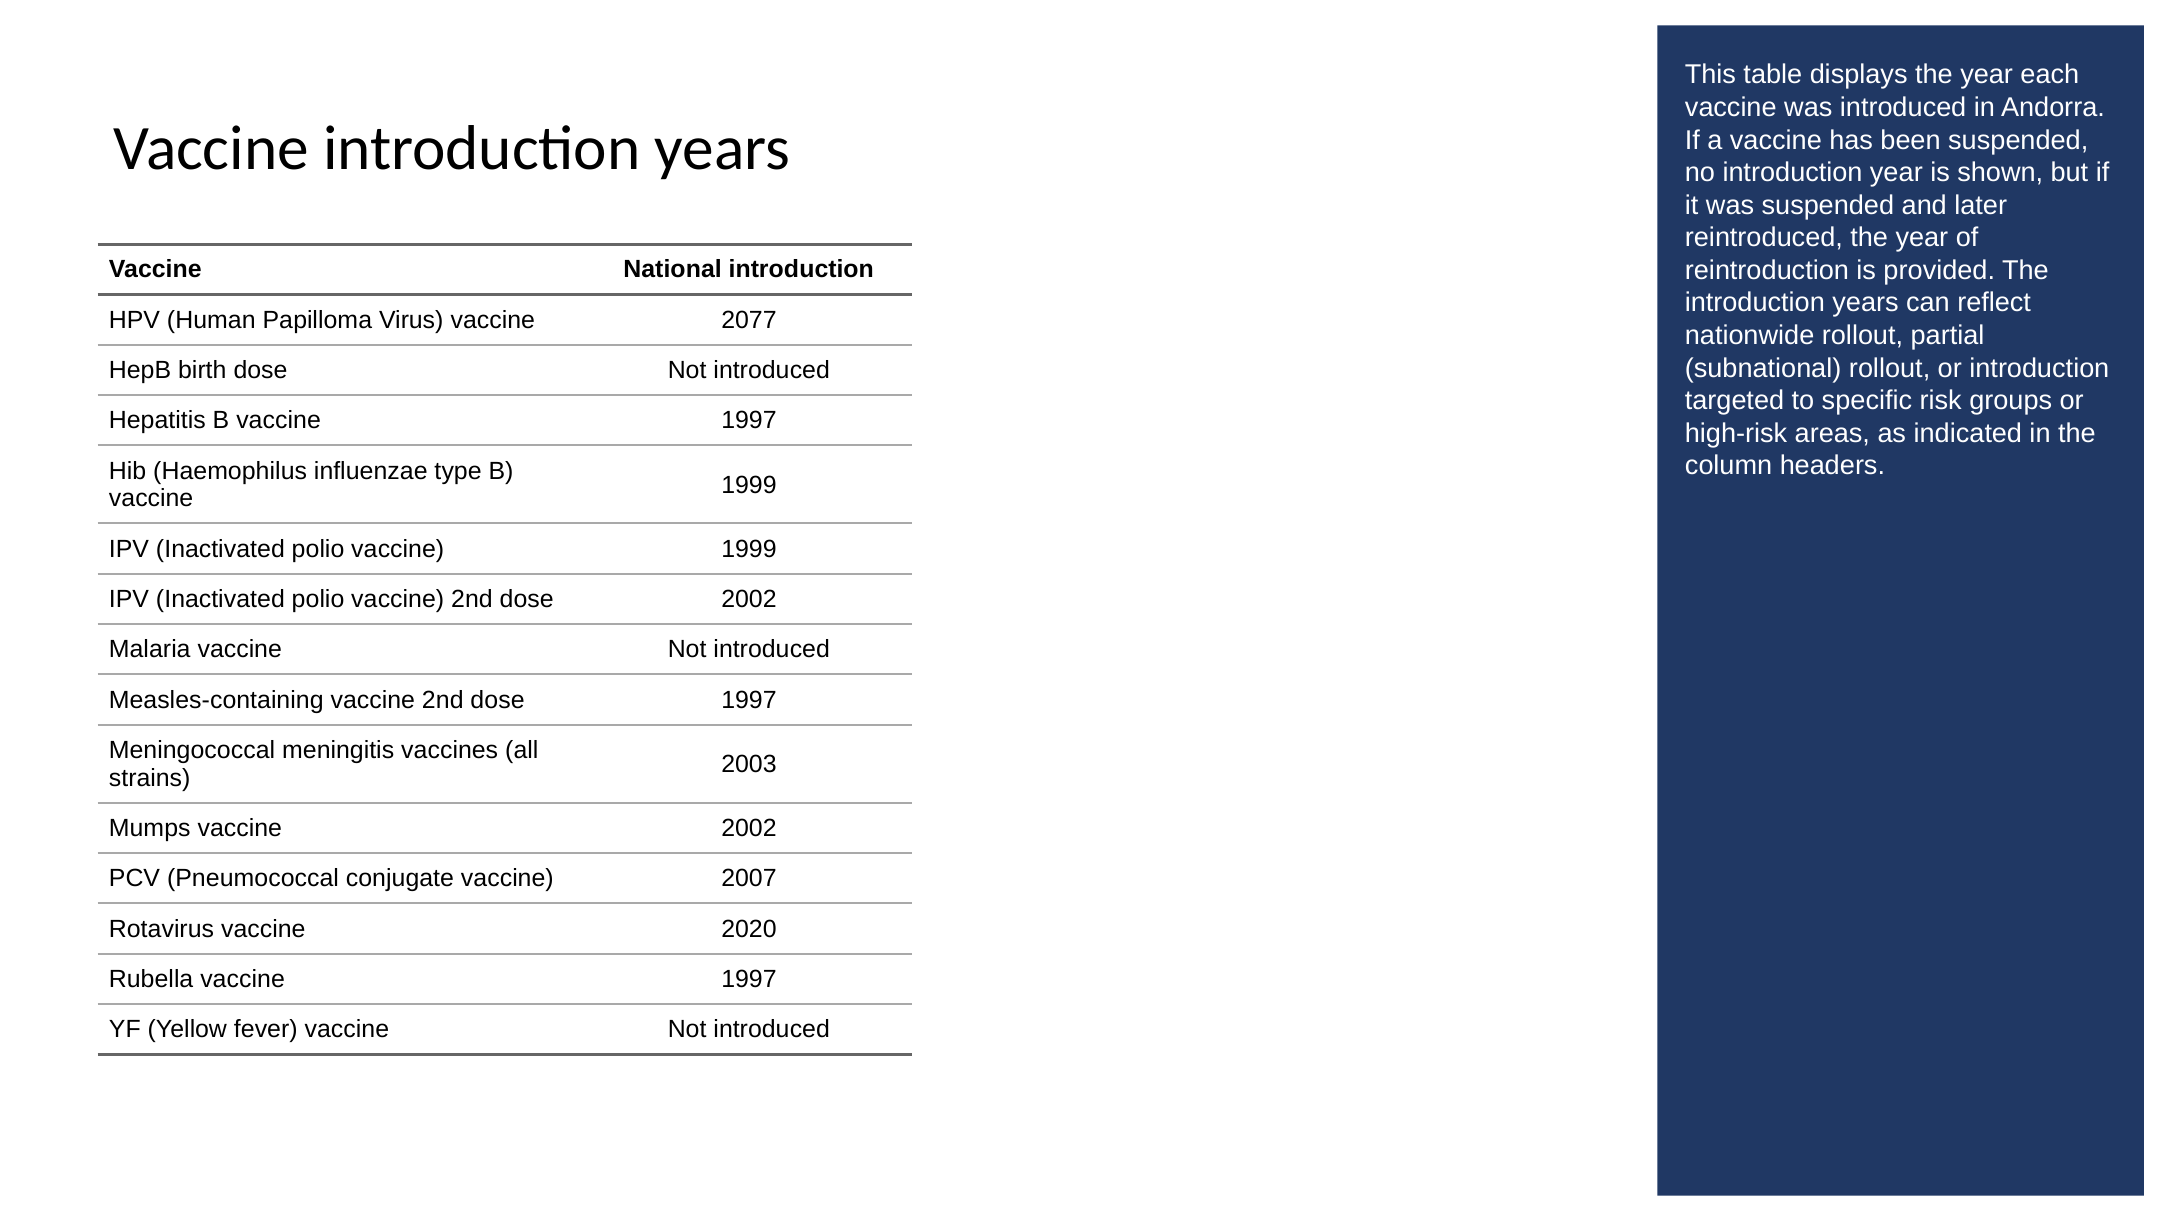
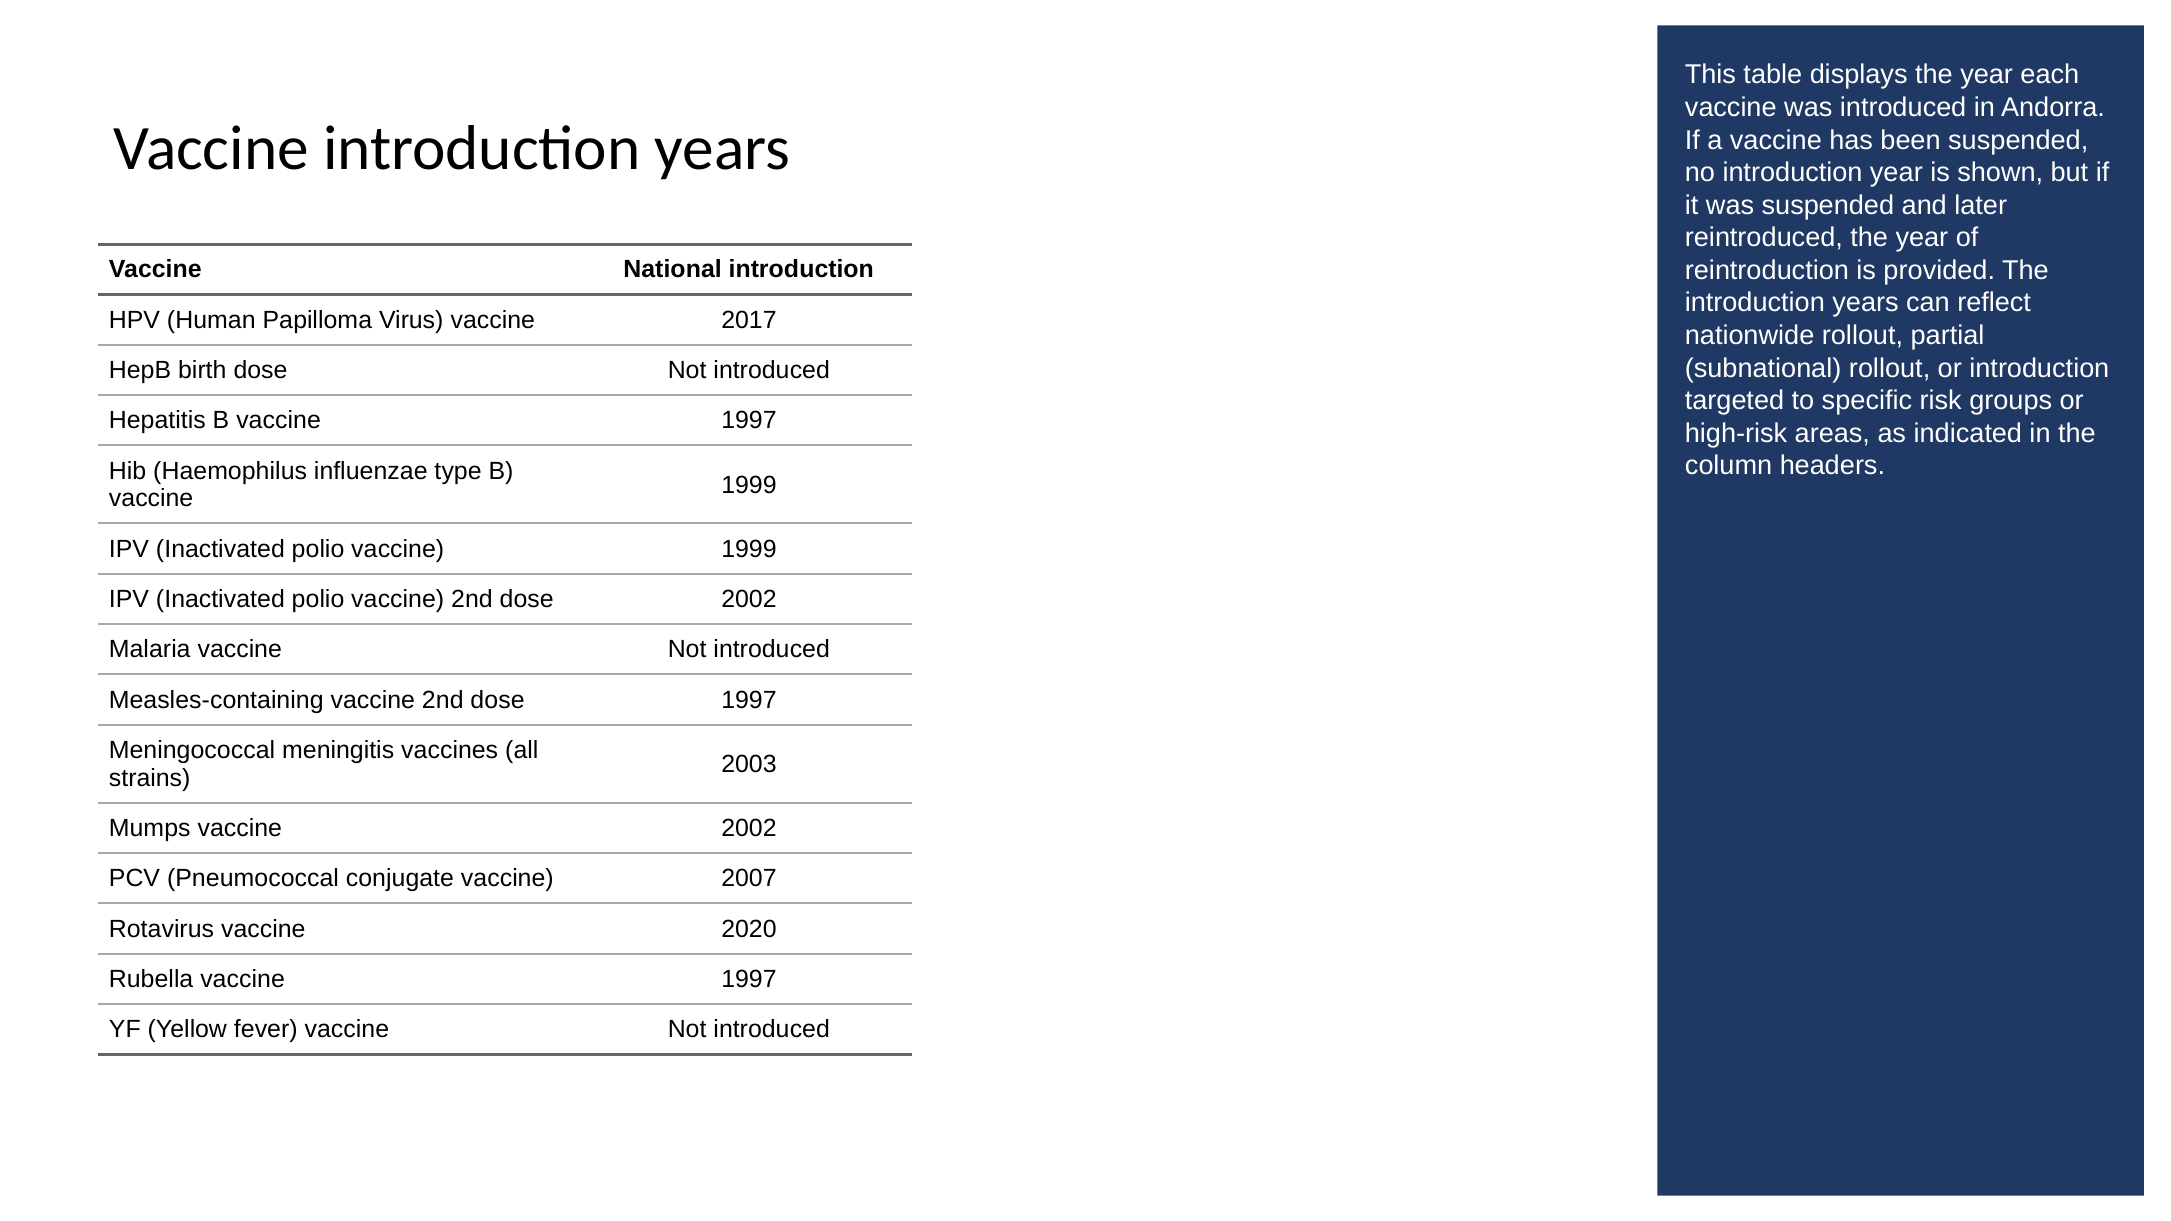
2077: 2077 -> 2017
